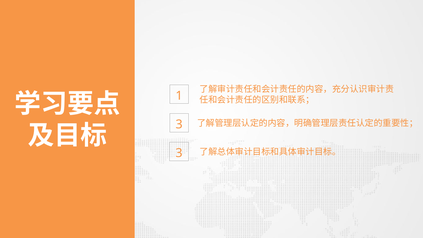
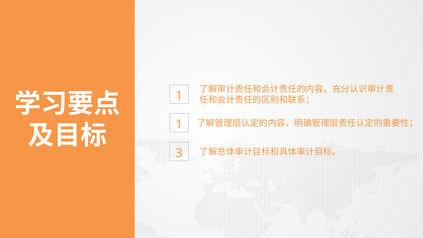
3 at (179, 124): 3 -> 1
